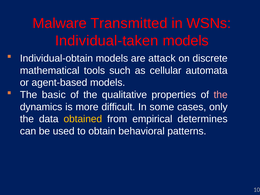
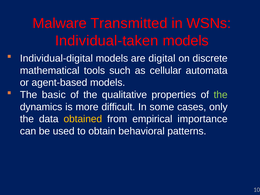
Individual-obtain: Individual-obtain -> Individual-digital
attack: attack -> digital
the at (221, 95) colour: pink -> light green
determines: determines -> importance
